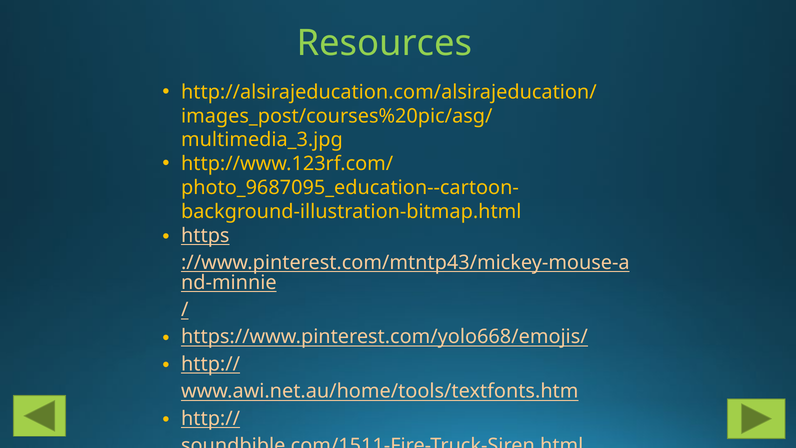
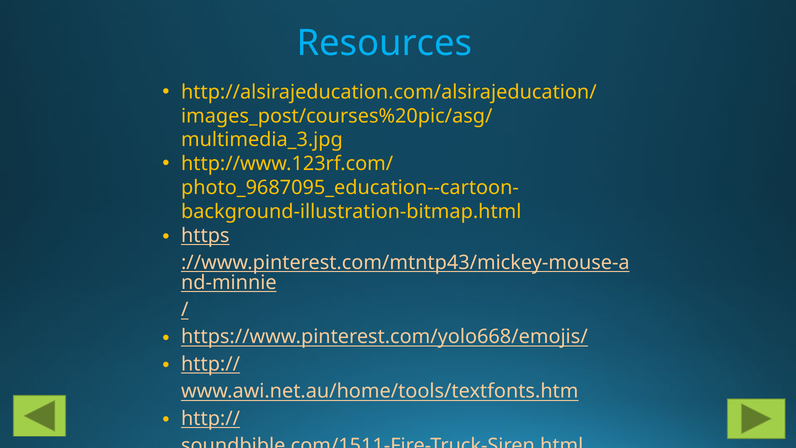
Resources colour: light green -> light blue
